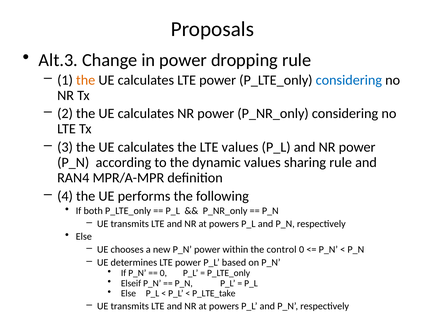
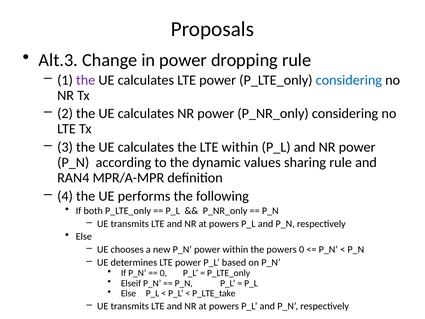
the at (86, 80) colour: orange -> purple
LTE values: values -> within
the control: control -> powers
